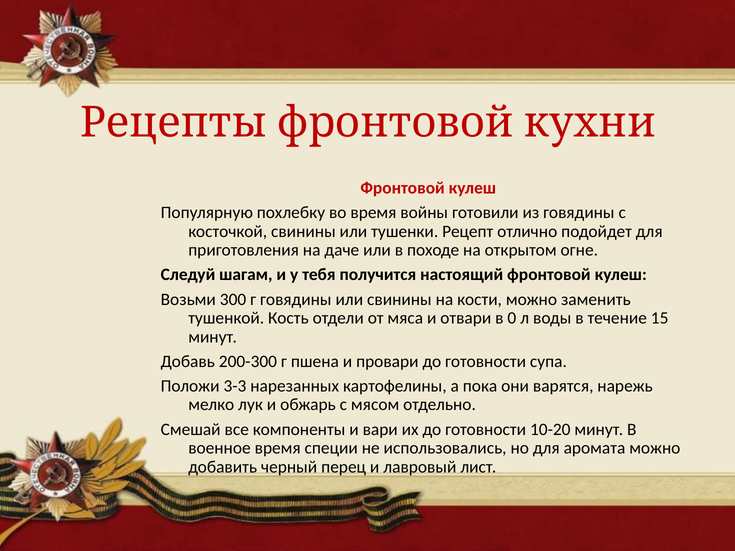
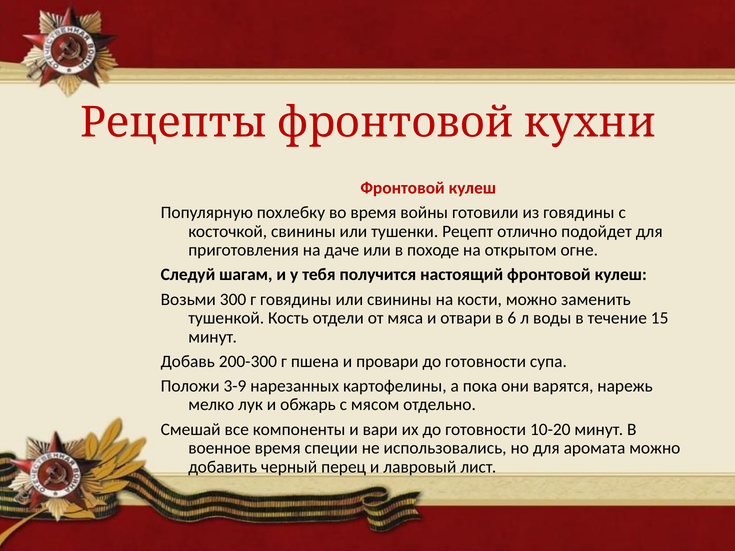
0: 0 -> 6
3-3: 3-3 -> 3-9
